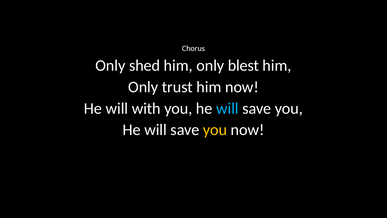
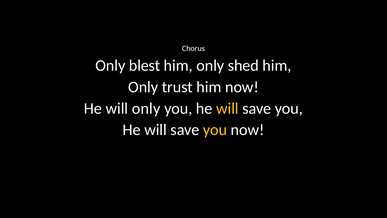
shed: shed -> blest
blest: blest -> shed
will with: with -> only
will at (227, 108) colour: light blue -> yellow
